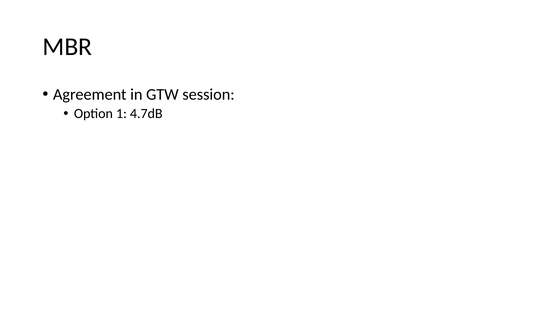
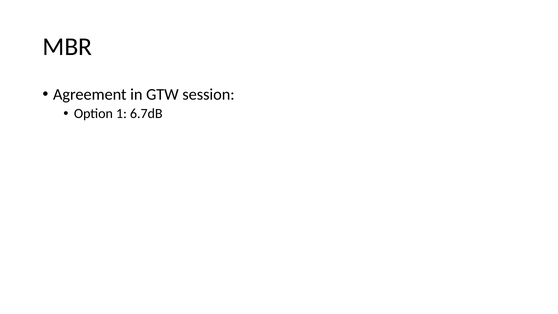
4.7dB: 4.7dB -> 6.7dB
